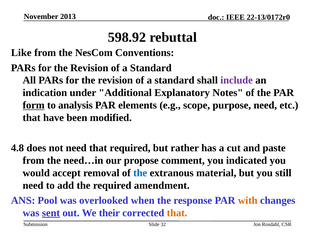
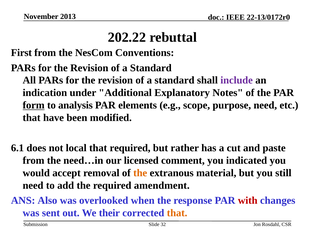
598.92: 598.92 -> 202.22
Like: Like -> First
4.8: 4.8 -> 6.1
not need: need -> local
propose: propose -> licensed
the at (140, 173) colour: blue -> orange
Pool: Pool -> Also
with colour: orange -> red
sent underline: present -> none
